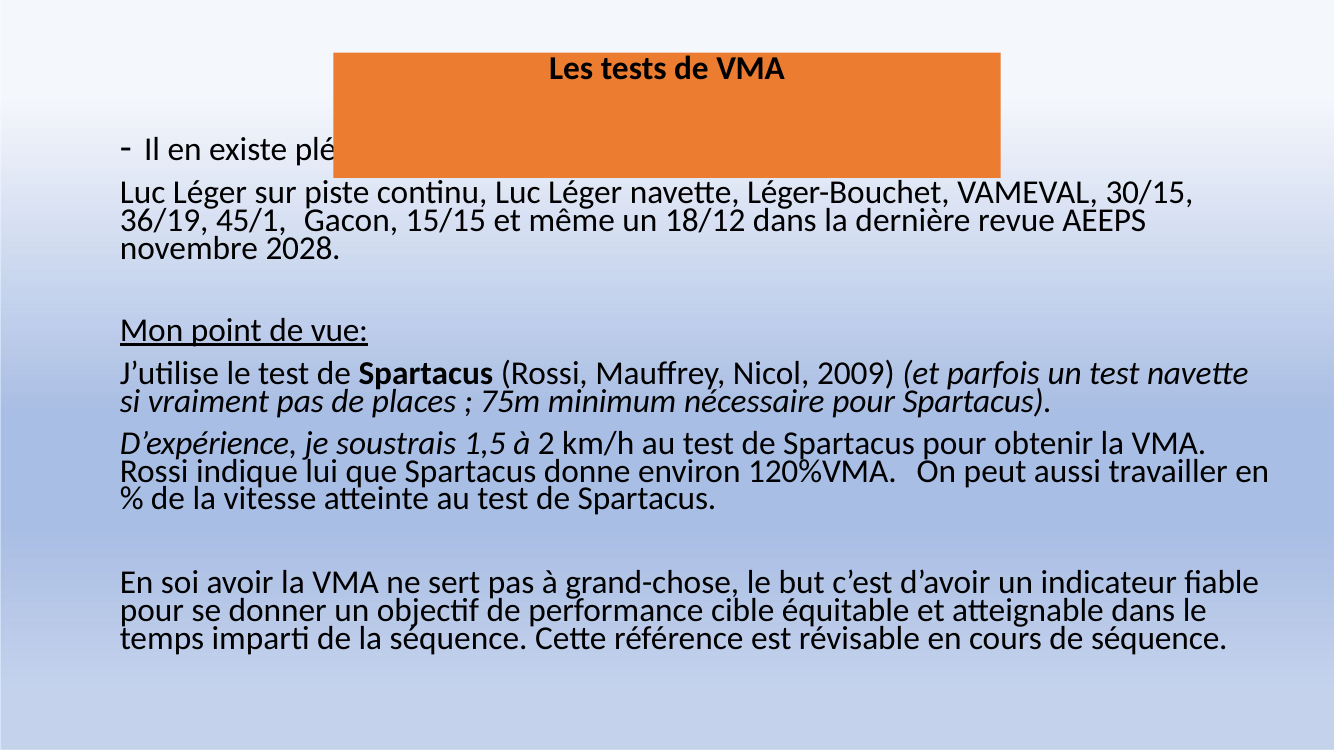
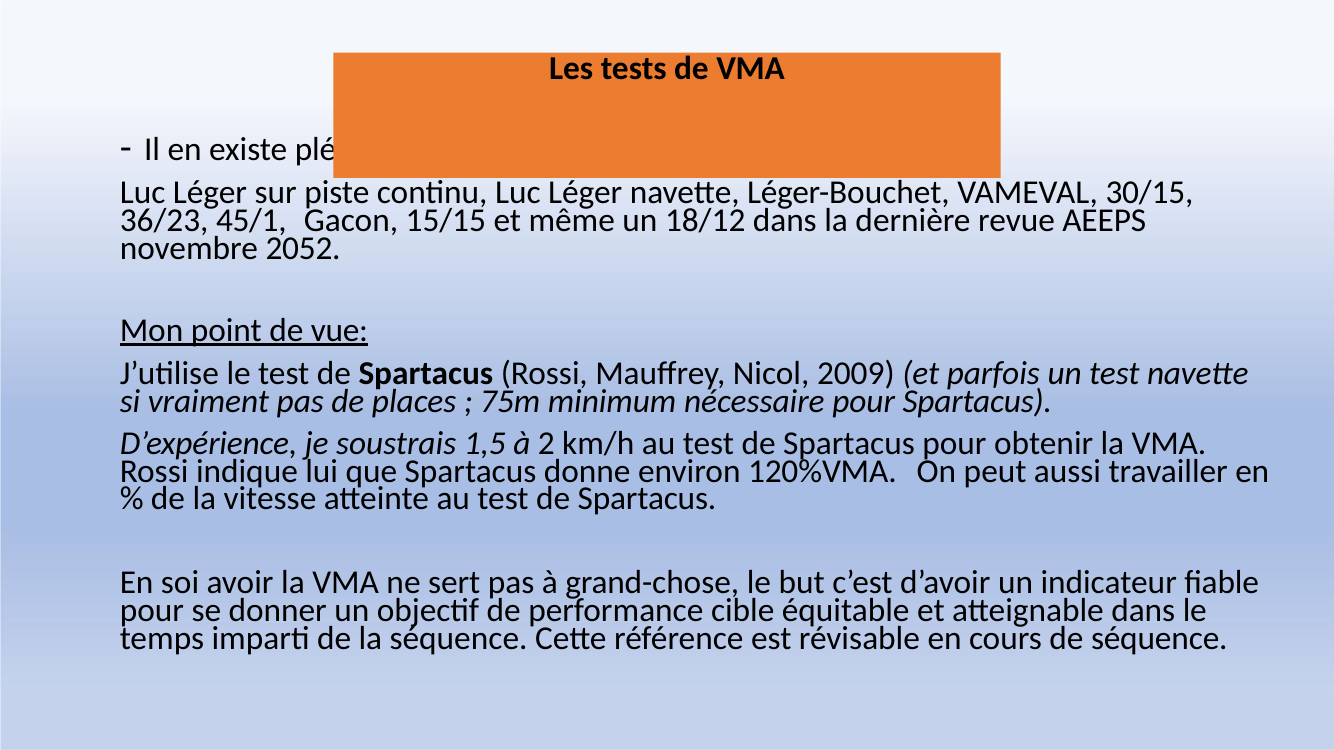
36/19: 36/19 -> 36/23
2028: 2028 -> 2052
